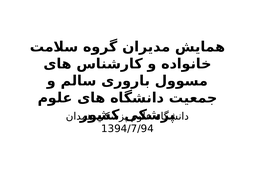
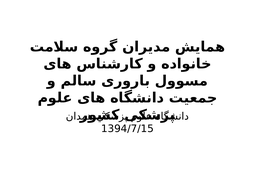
1394/7/94: 1394/7/94 -> 1394/7/15
